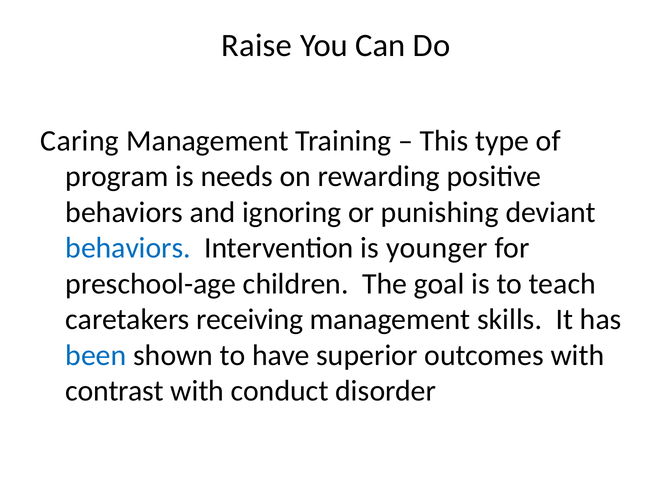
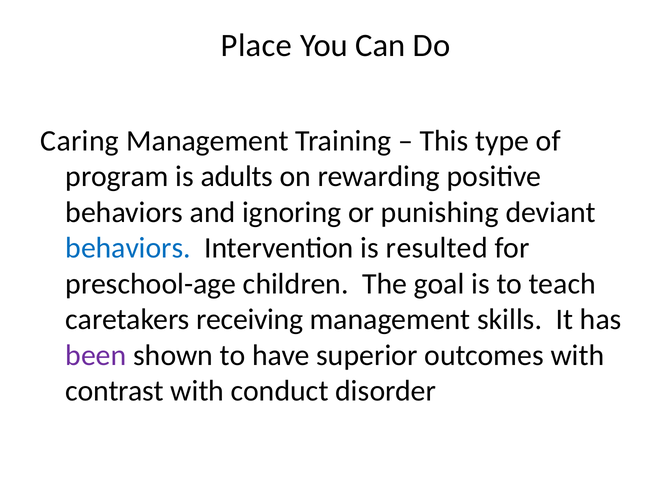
Raise: Raise -> Place
needs: needs -> adults
younger: younger -> resulted
been colour: blue -> purple
